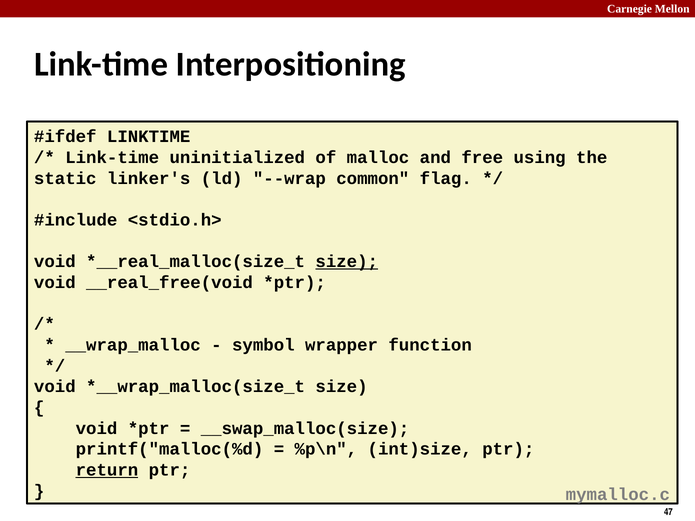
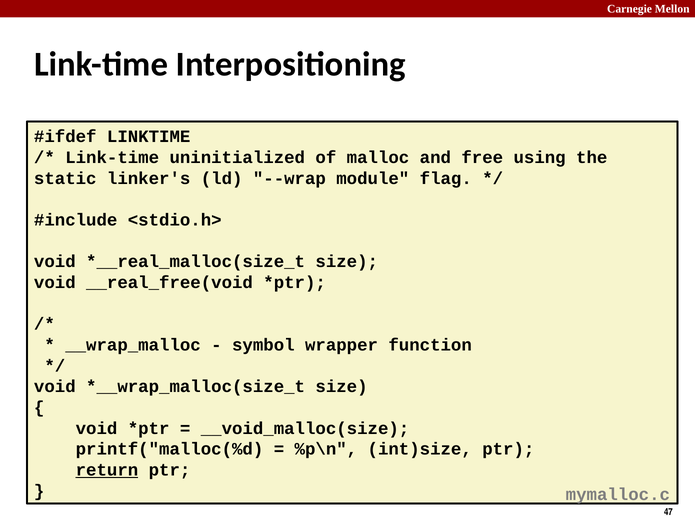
common: common -> module
size at (347, 262) underline: present -> none
__swap_malloc(size: __swap_malloc(size -> __void_malloc(size
